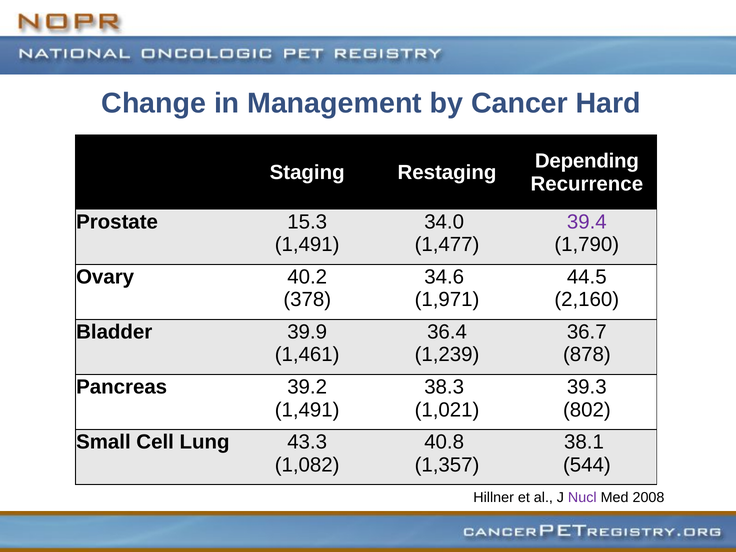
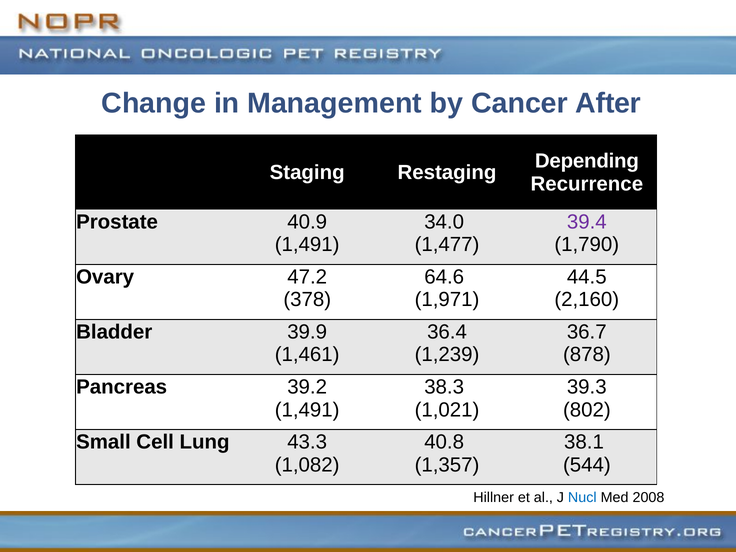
Hard: Hard -> After
15.3: 15.3 -> 40.9
40.2: 40.2 -> 47.2
34.6: 34.6 -> 64.6
Nucl colour: purple -> blue
